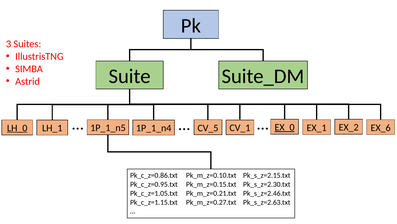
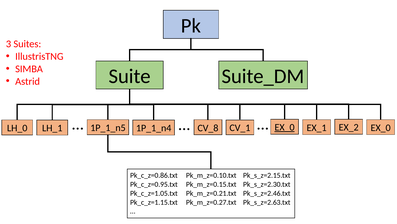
LH_0 underline: present -> none
CV_5: CV_5 -> CV_8
EX_2 EX_6: EX_6 -> EX_0
